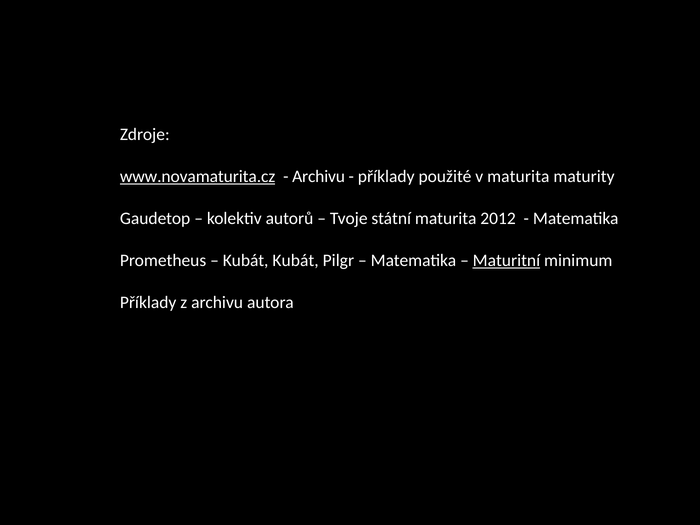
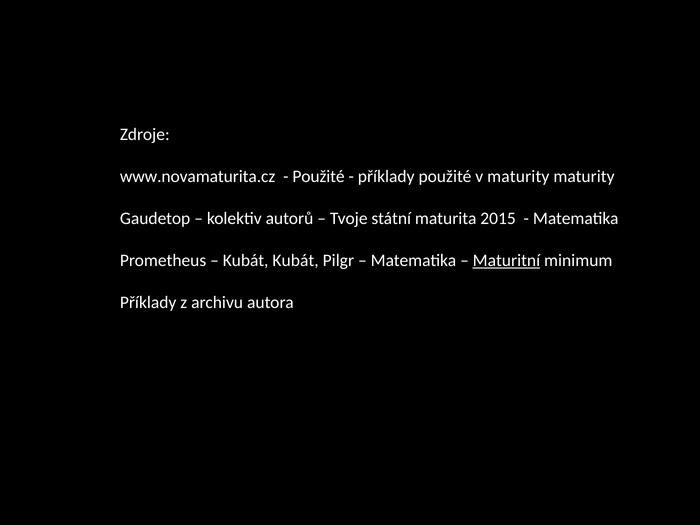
www.novamaturita.cz underline: present -> none
Archivu at (319, 176): Archivu -> Použité
v maturita: maturita -> maturity
2012: 2012 -> 2015
